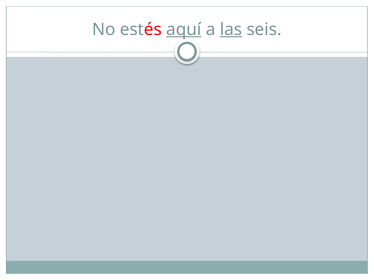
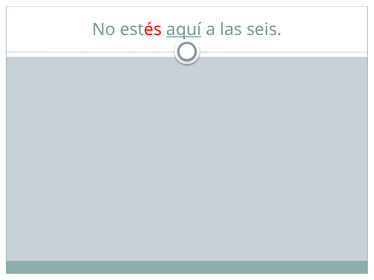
las underline: present -> none
